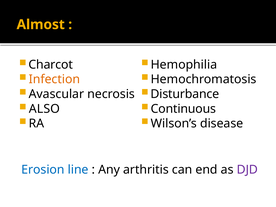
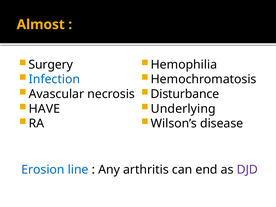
Charcot: Charcot -> Surgery
Infection colour: orange -> blue
ALSO: ALSO -> HAVE
Continuous: Continuous -> Underlying
